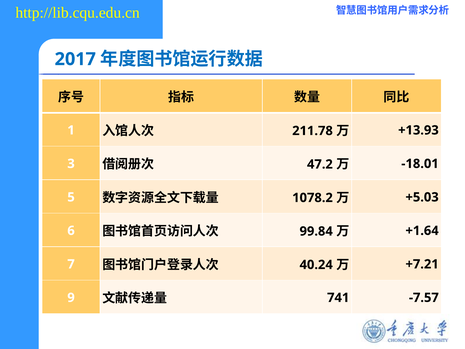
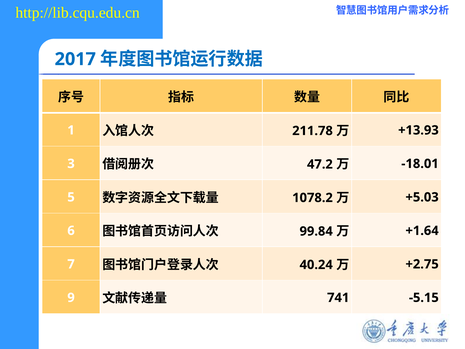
+7.21: +7.21 -> +2.75
-7.57: -7.57 -> -5.15
